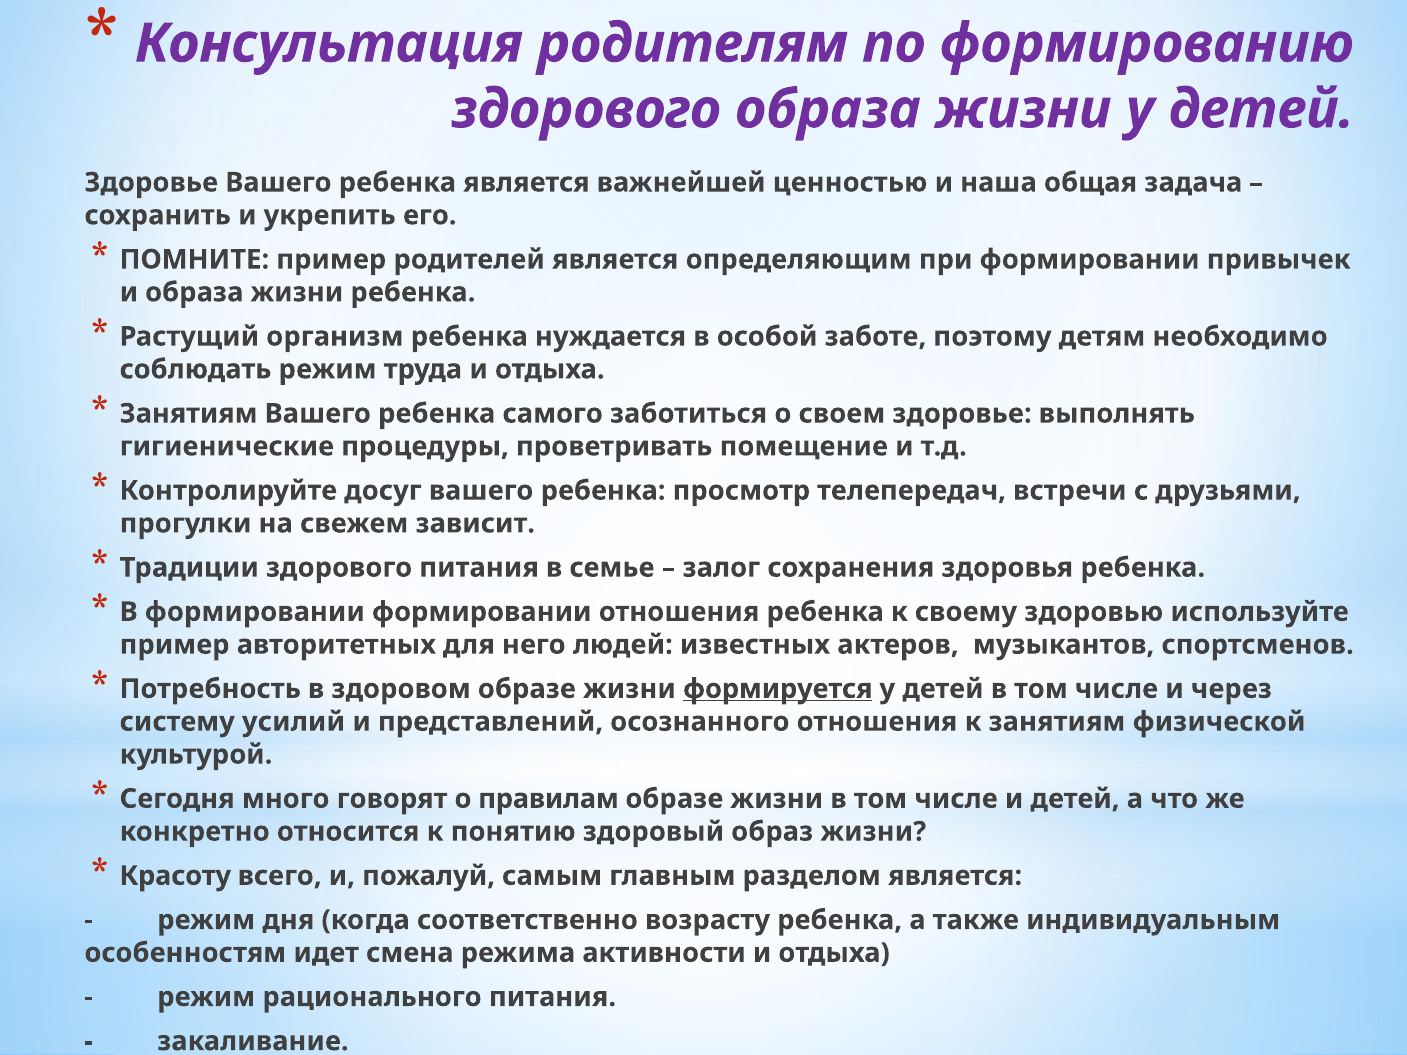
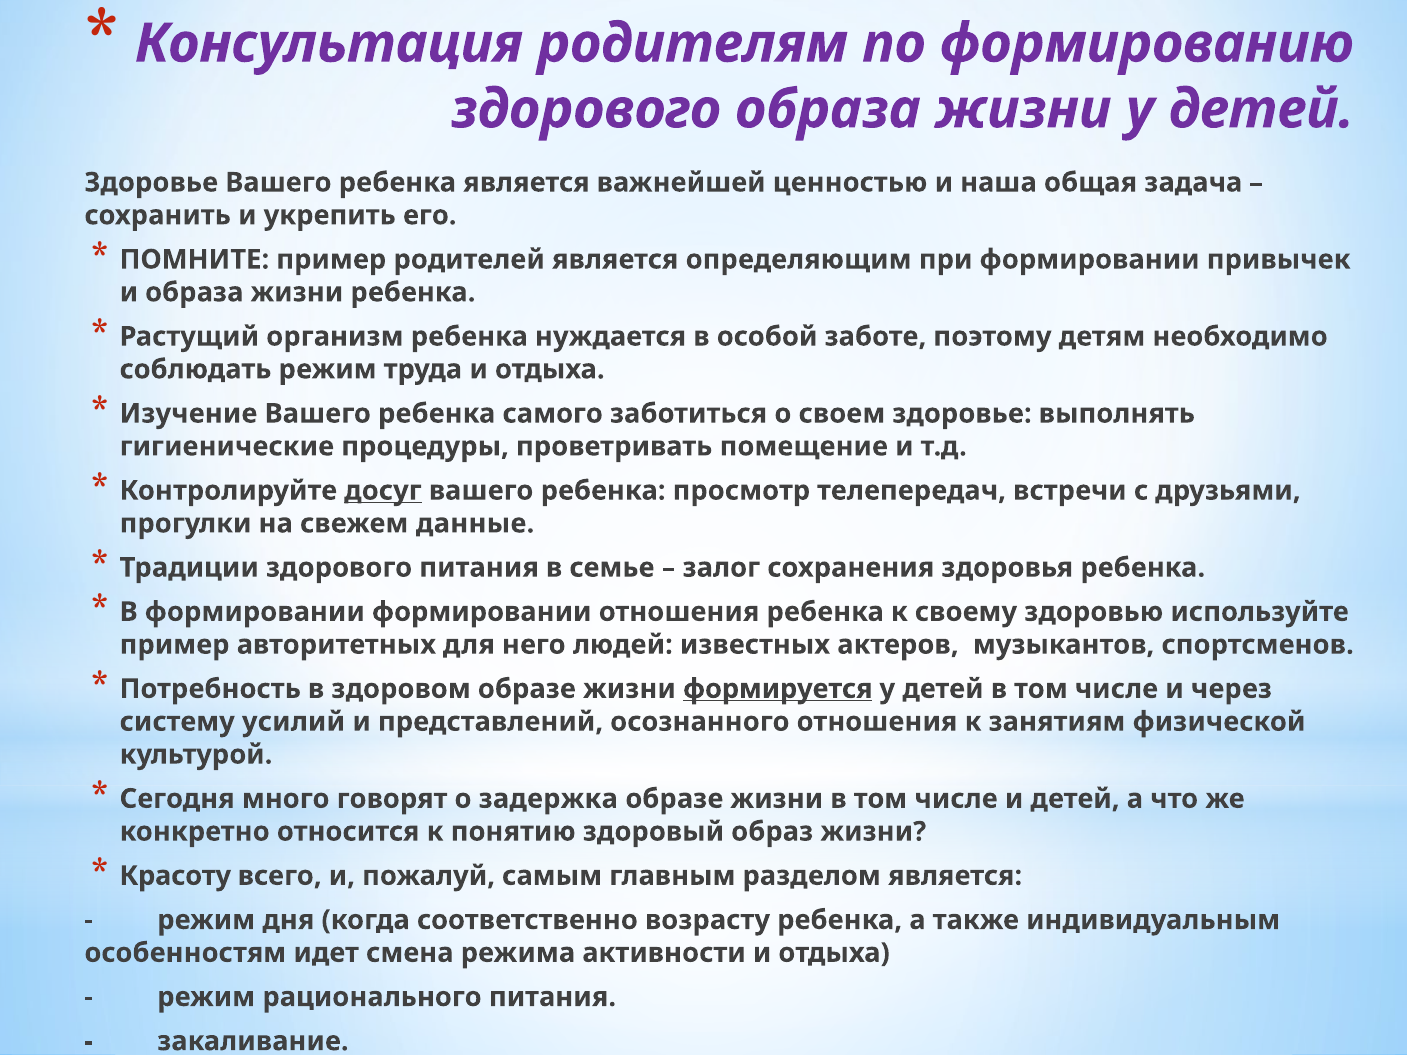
Занятиям at (189, 414): Занятиям -> Изучение
досуг underline: none -> present
зависит: зависит -> данные
правилам: правилам -> задержка
